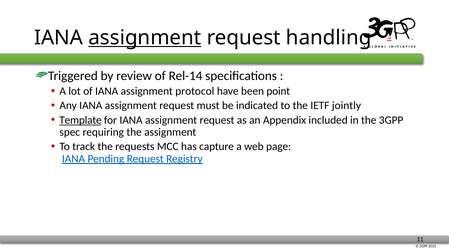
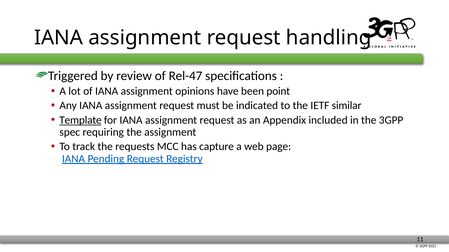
assignment at (145, 38) underline: present -> none
Rel-14: Rel-14 -> Rel-47
protocol: protocol -> opinions
jointly: jointly -> similar
